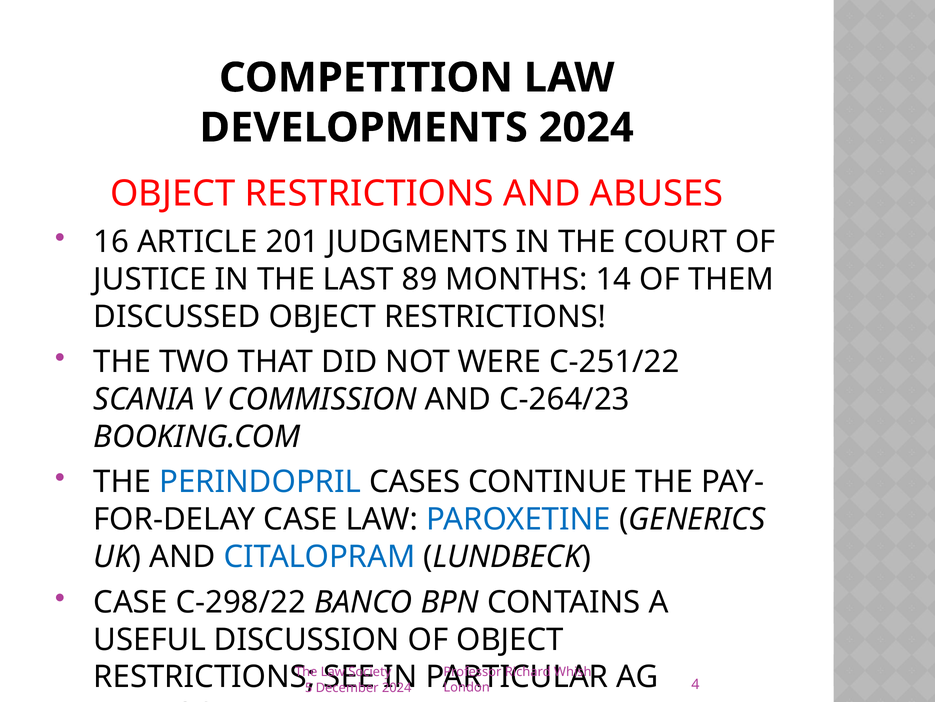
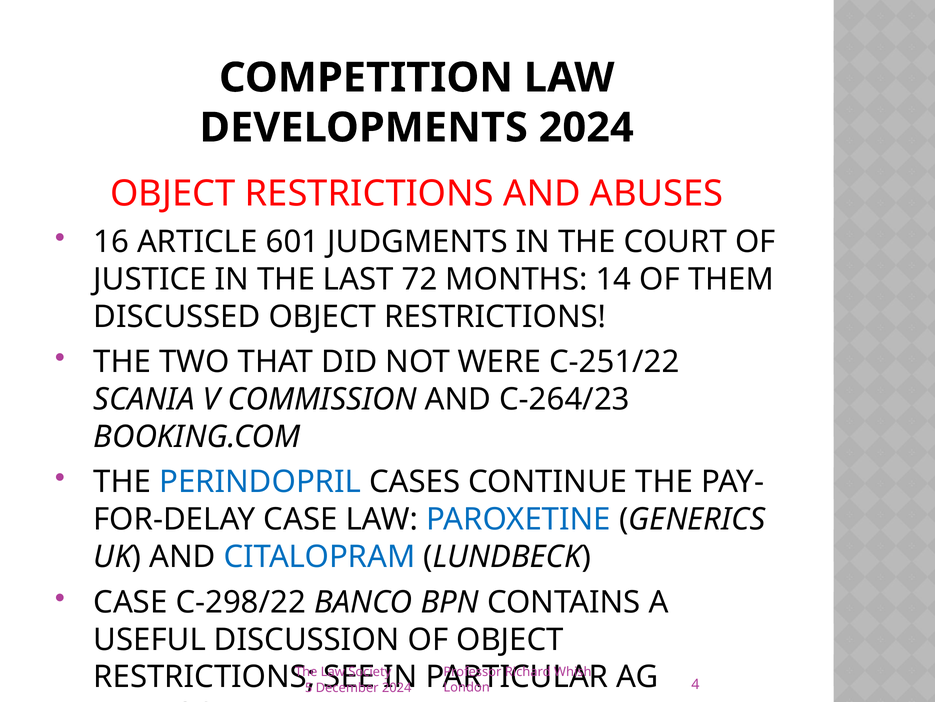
201: 201 -> 601
89: 89 -> 72
